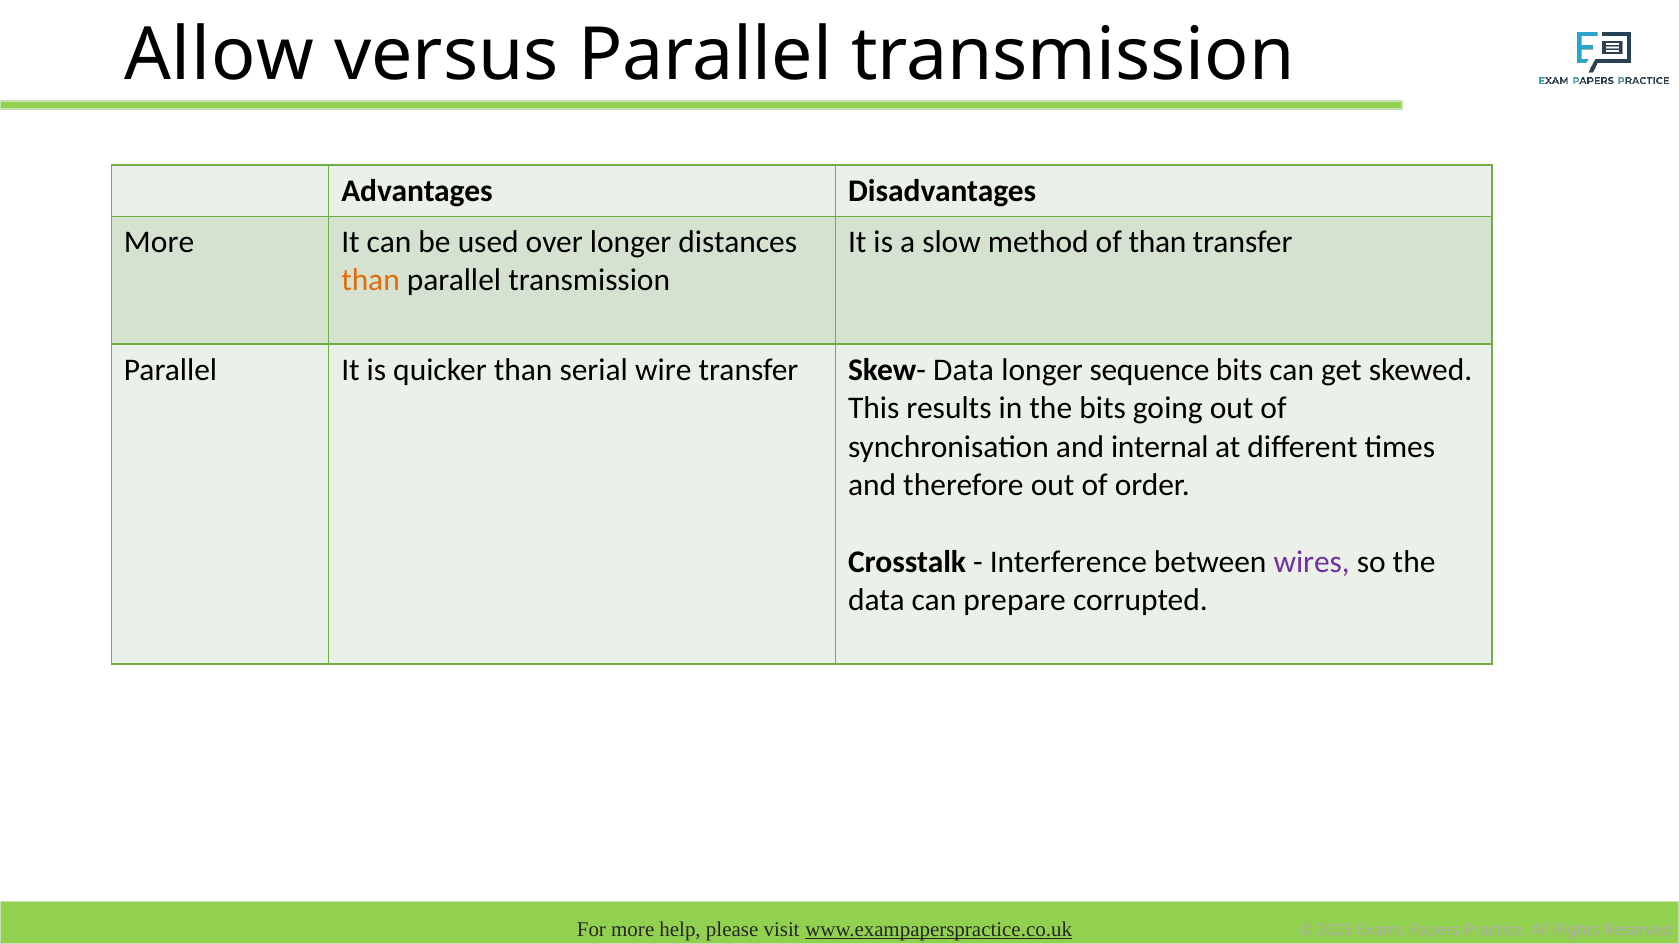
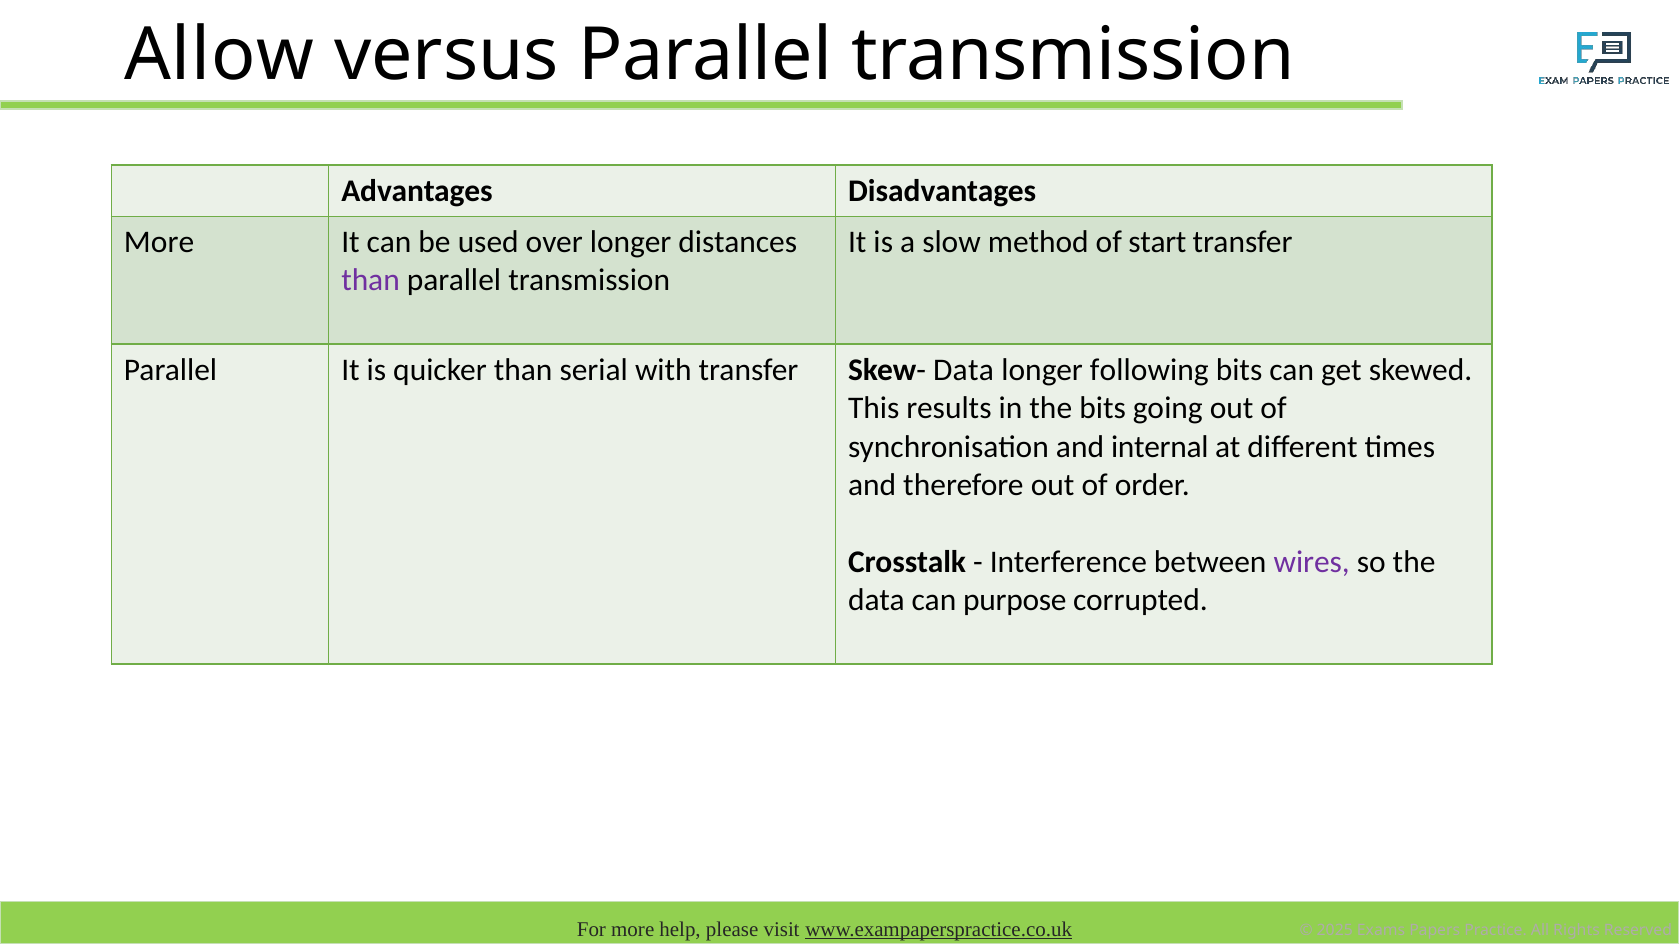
of than: than -> start
than at (371, 281) colour: orange -> purple
wire: wire -> with
sequence: sequence -> following
prepare: prepare -> purpose
